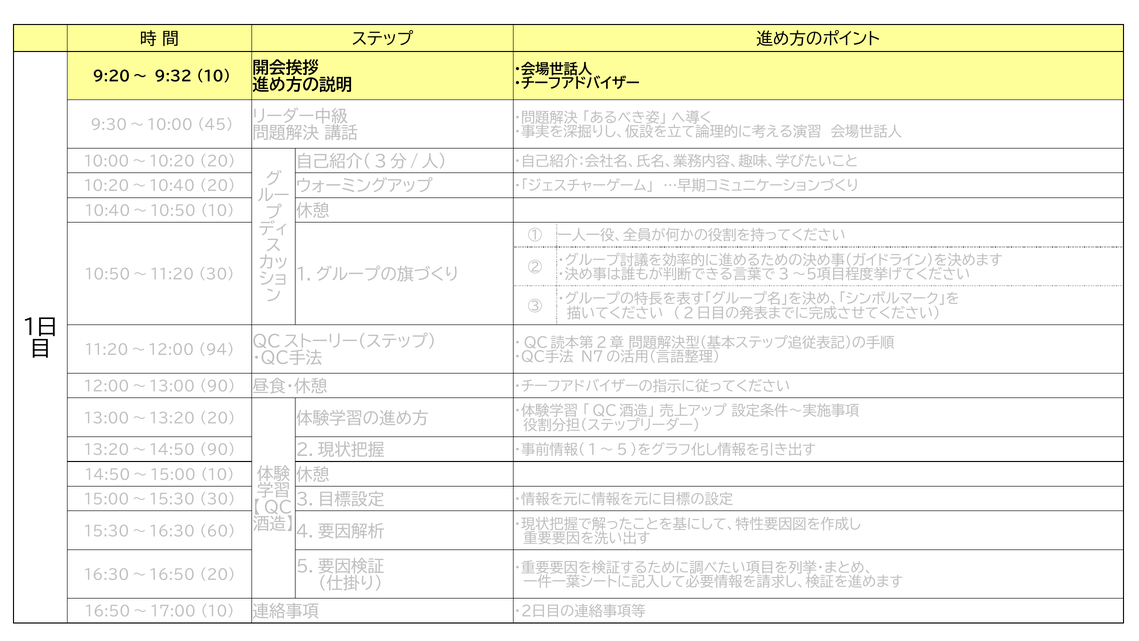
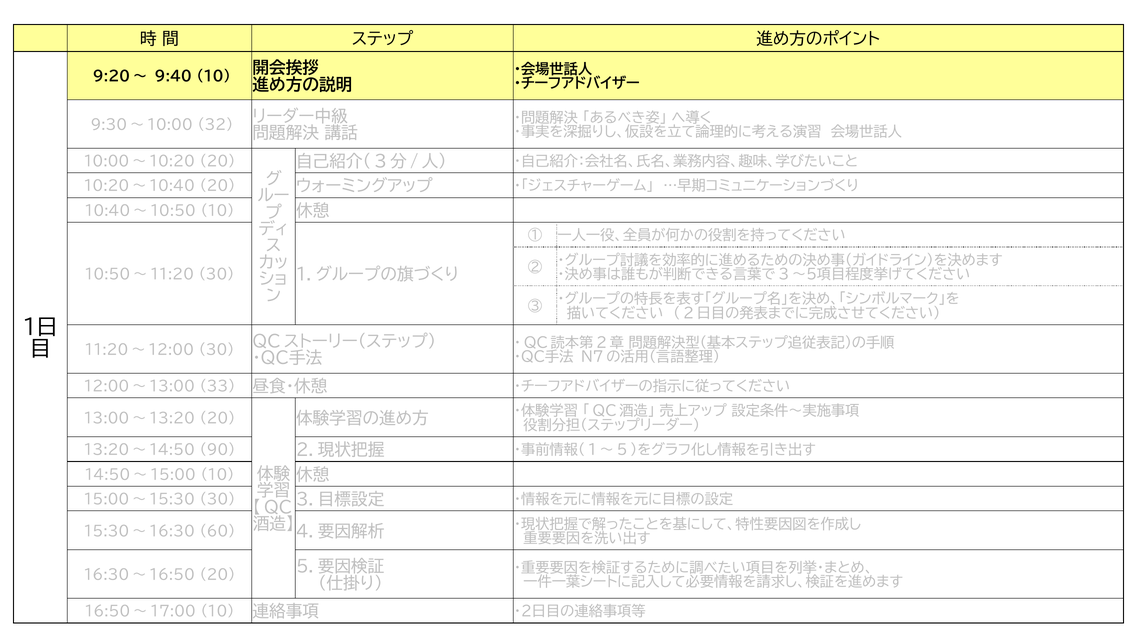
9:32: 9:32 -> 9:40
45: 45 -> 32
11:20～12:00 94: 94 -> 30
12:00～13:00 90: 90 -> 33
